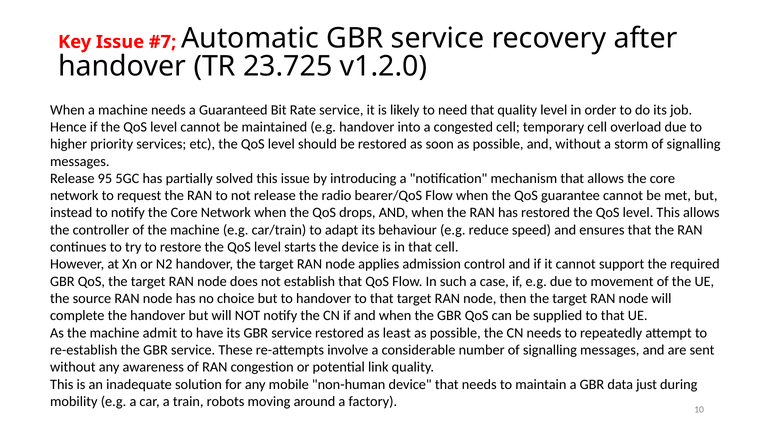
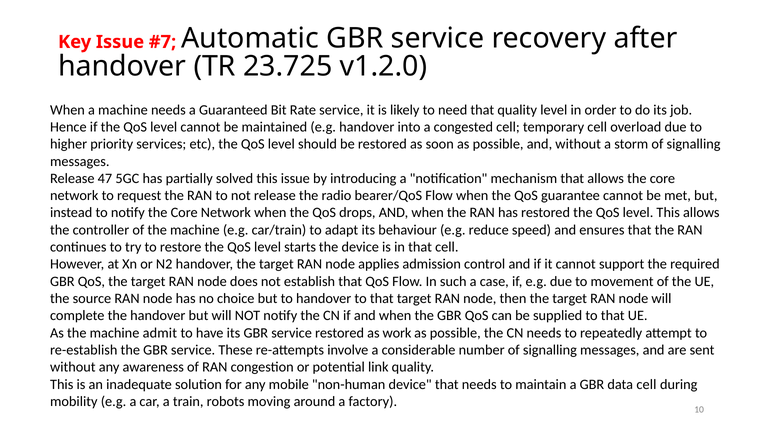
95: 95 -> 47
least: least -> work
data just: just -> cell
